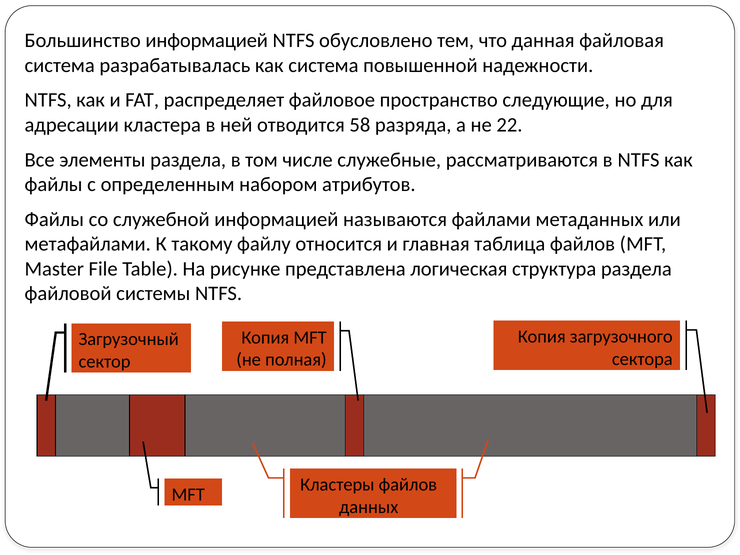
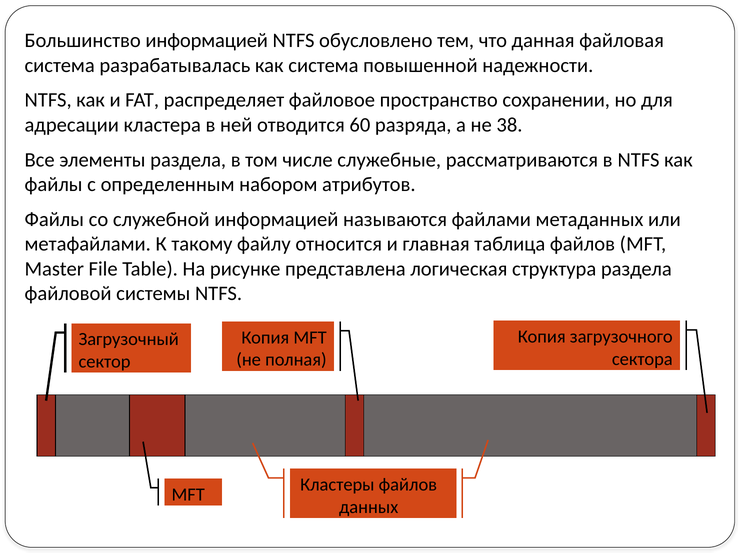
следующие: следующие -> сохранении
58: 58 -> 60
22: 22 -> 38
